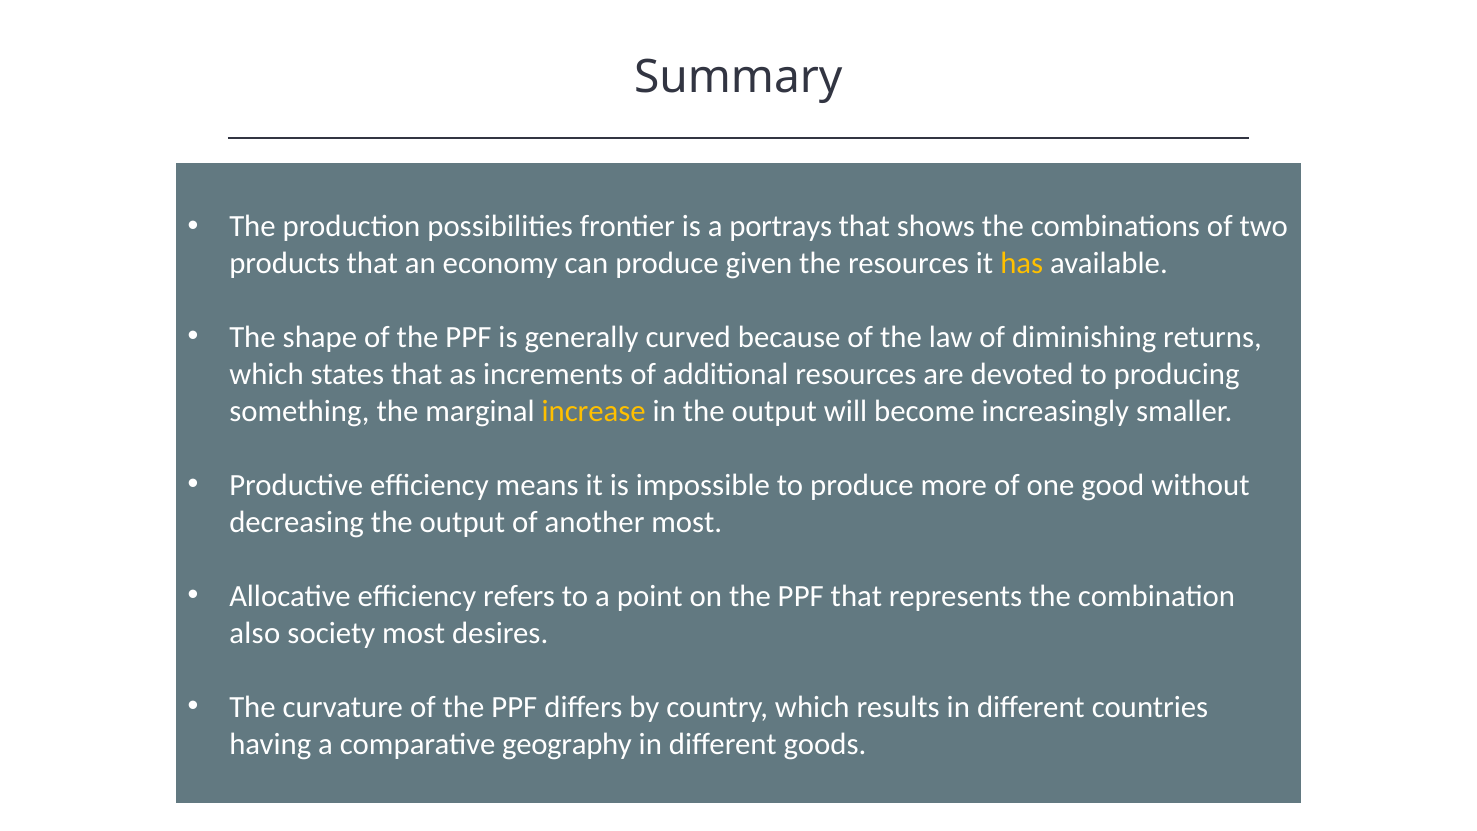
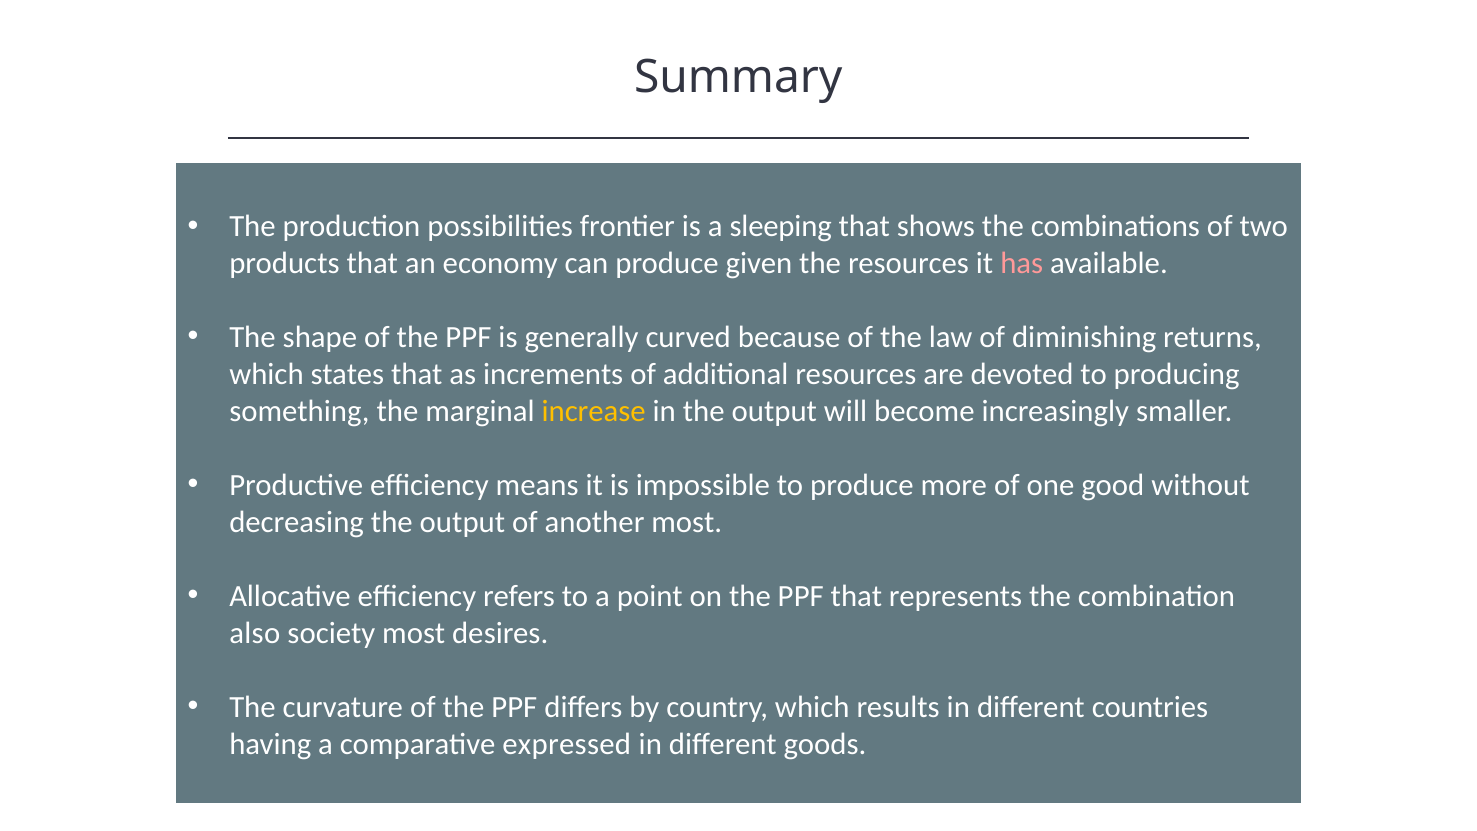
portrays: portrays -> sleeping
has colour: yellow -> pink
geography: geography -> expressed
